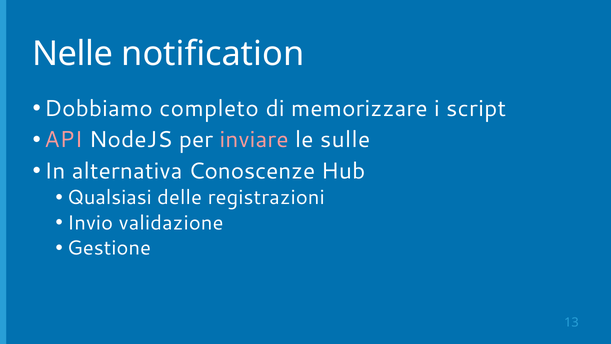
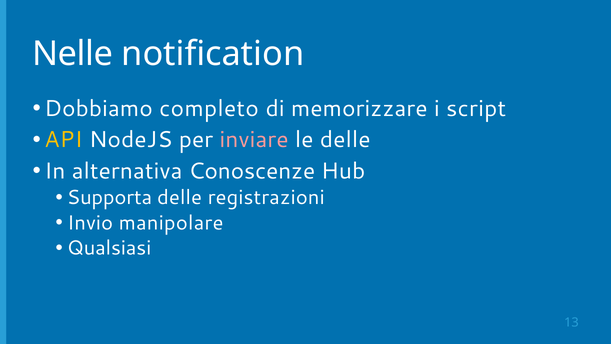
API colour: pink -> yellow
le sulle: sulle -> delle
Qualsiasi: Qualsiasi -> Supporta
validazione: validazione -> manipolare
Gestione: Gestione -> Qualsiasi
